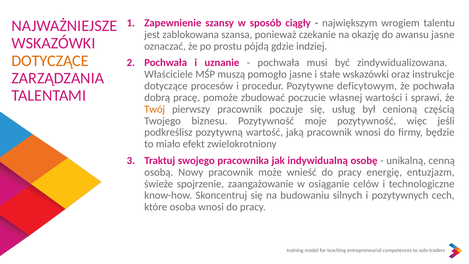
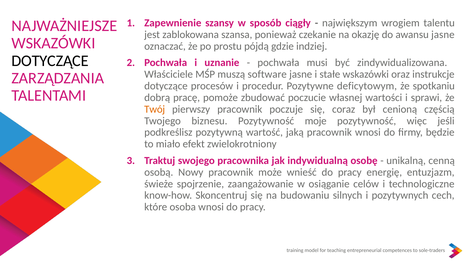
DOTYCZĄCE at (50, 61) colour: orange -> black
pomogło: pomogło -> software
że pochwała: pochwała -> spotkaniu
usług: usług -> coraz
